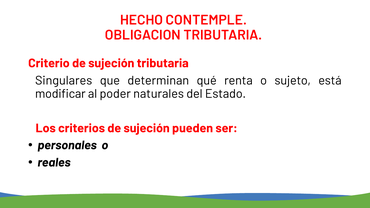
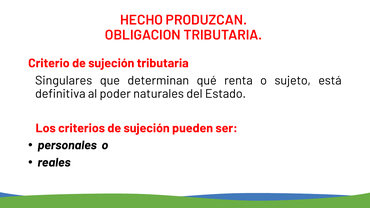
CONTEMPLE: CONTEMPLE -> PRODUZCAN
modificar: modificar -> definitiva
